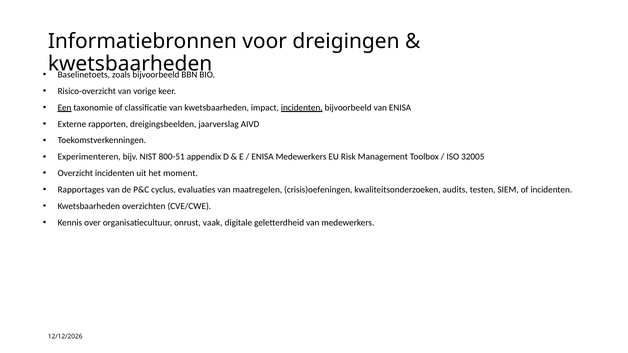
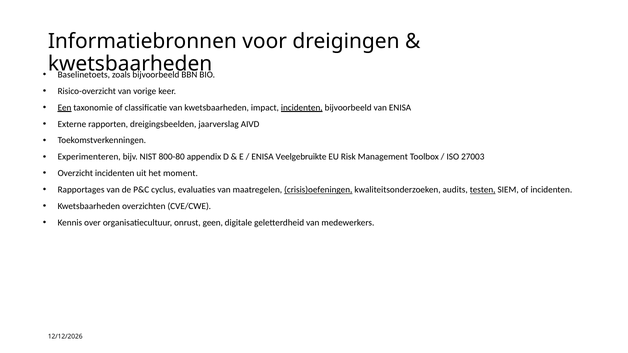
800-51: 800-51 -> 800-80
ENISA Medewerkers: Medewerkers -> Veelgebruikte
32005: 32005 -> 27003
crisis)oefeningen underline: none -> present
testen underline: none -> present
vaak: vaak -> geen
